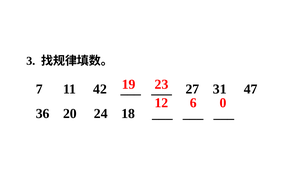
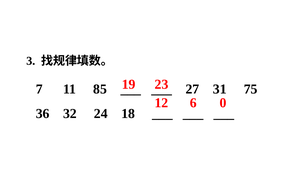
42: 42 -> 85
47: 47 -> 75
20: 20 -> 32
